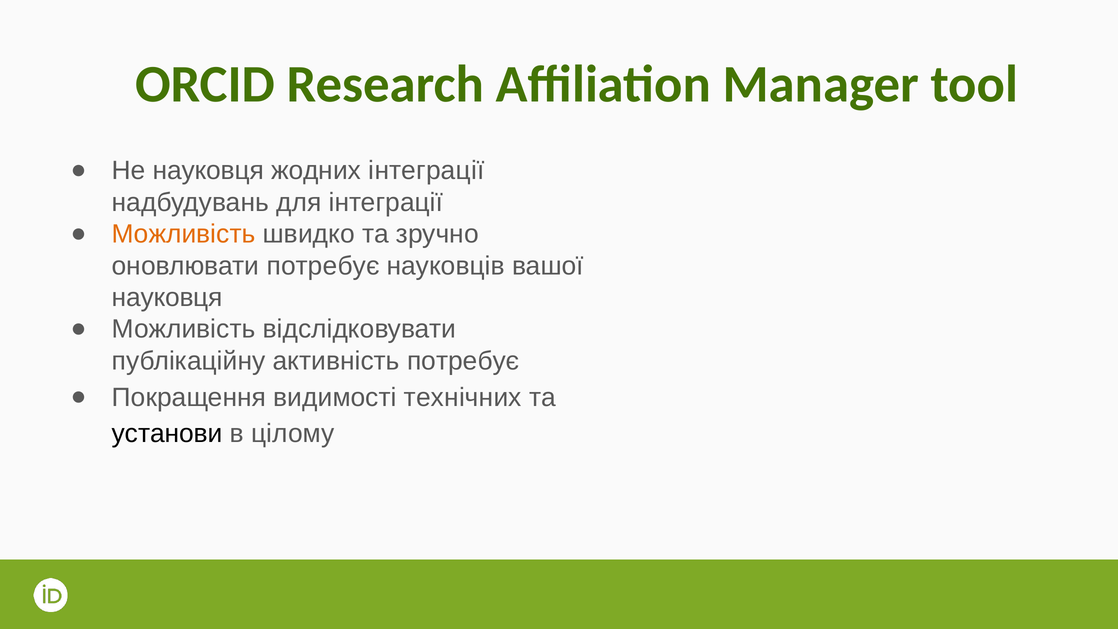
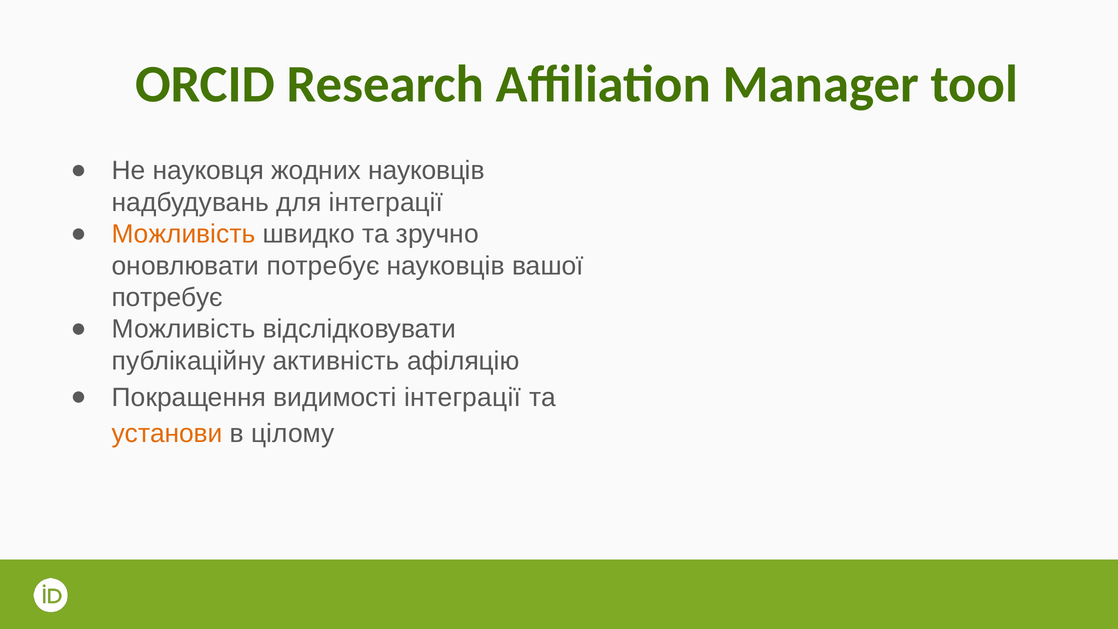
жодних інтеграції: інтеграції -> науковців
науковця at (167, 298): науковця -> потребує
активність потребує: потребує -> афіляцію
видимості технічних: технічних -> інтеграції
установи colour: black -> orange
